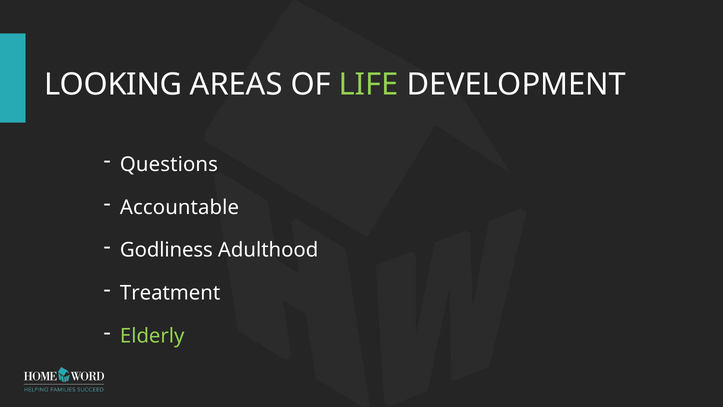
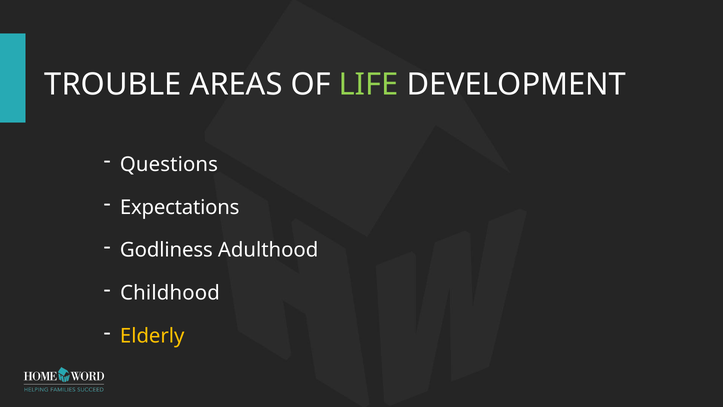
LOOKING: LOOKING -> TROUBLE
Accountable: Accountable -> Expectations
Treatment: Treatment -> Childhood
Elderly colour: light green -> yellow
